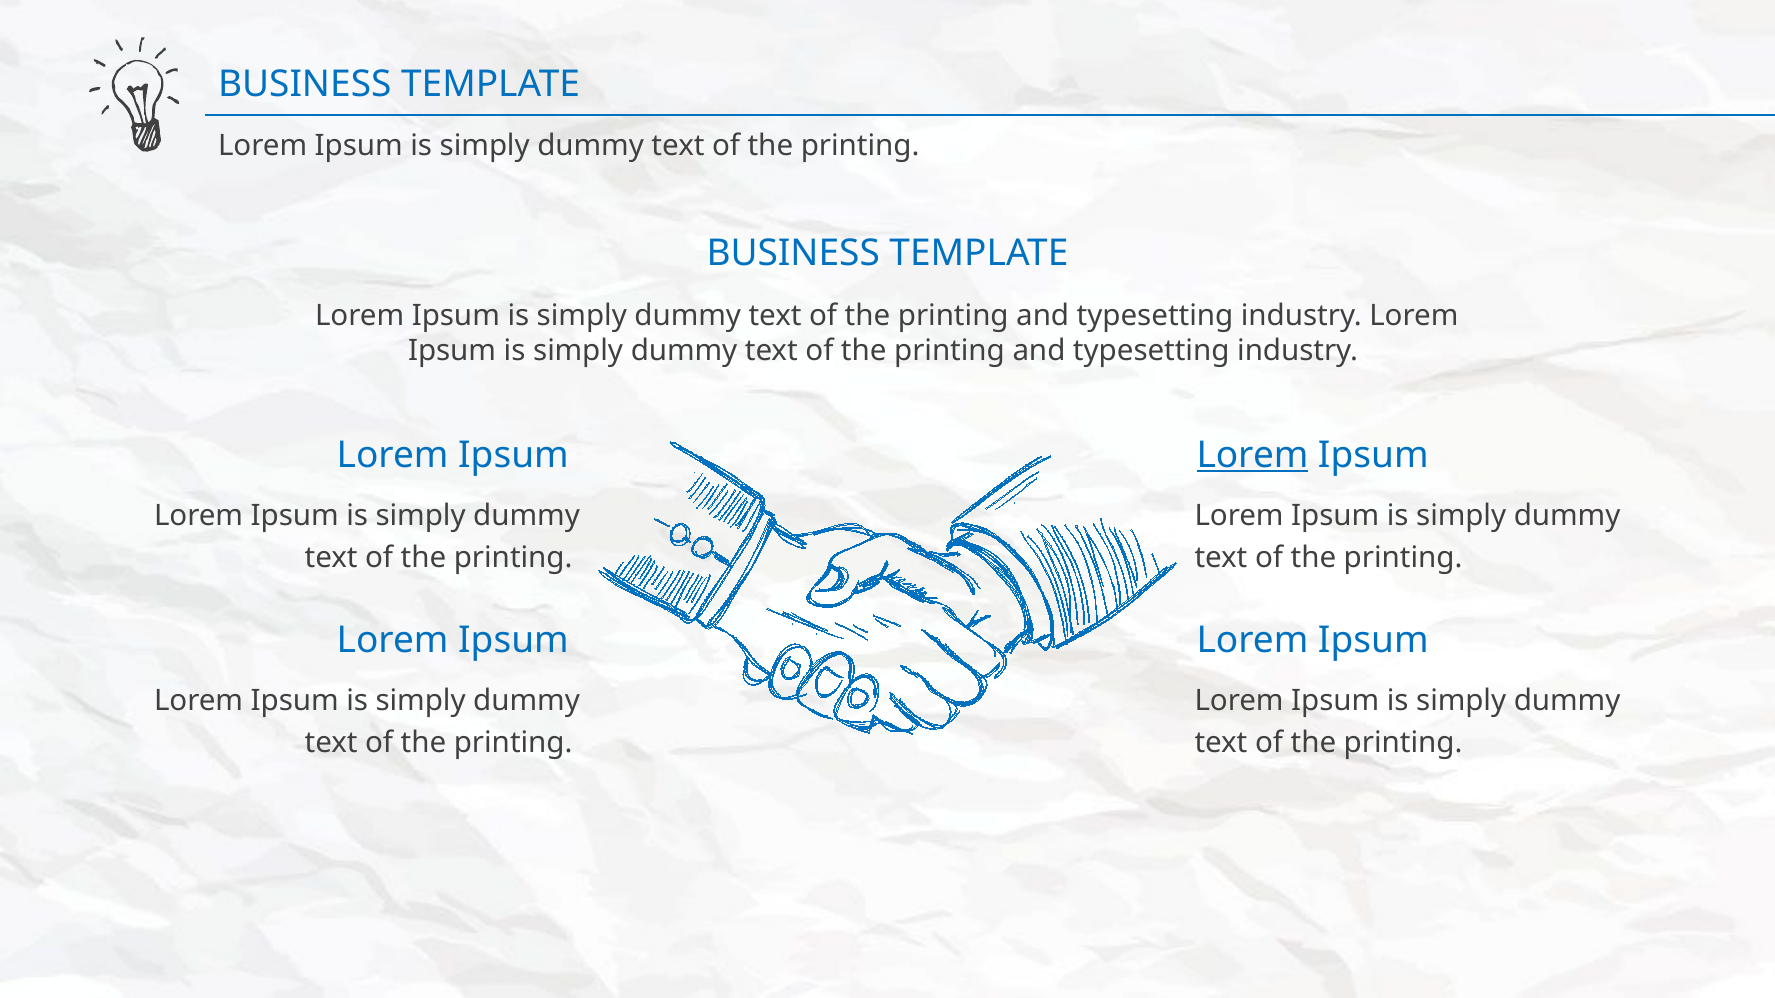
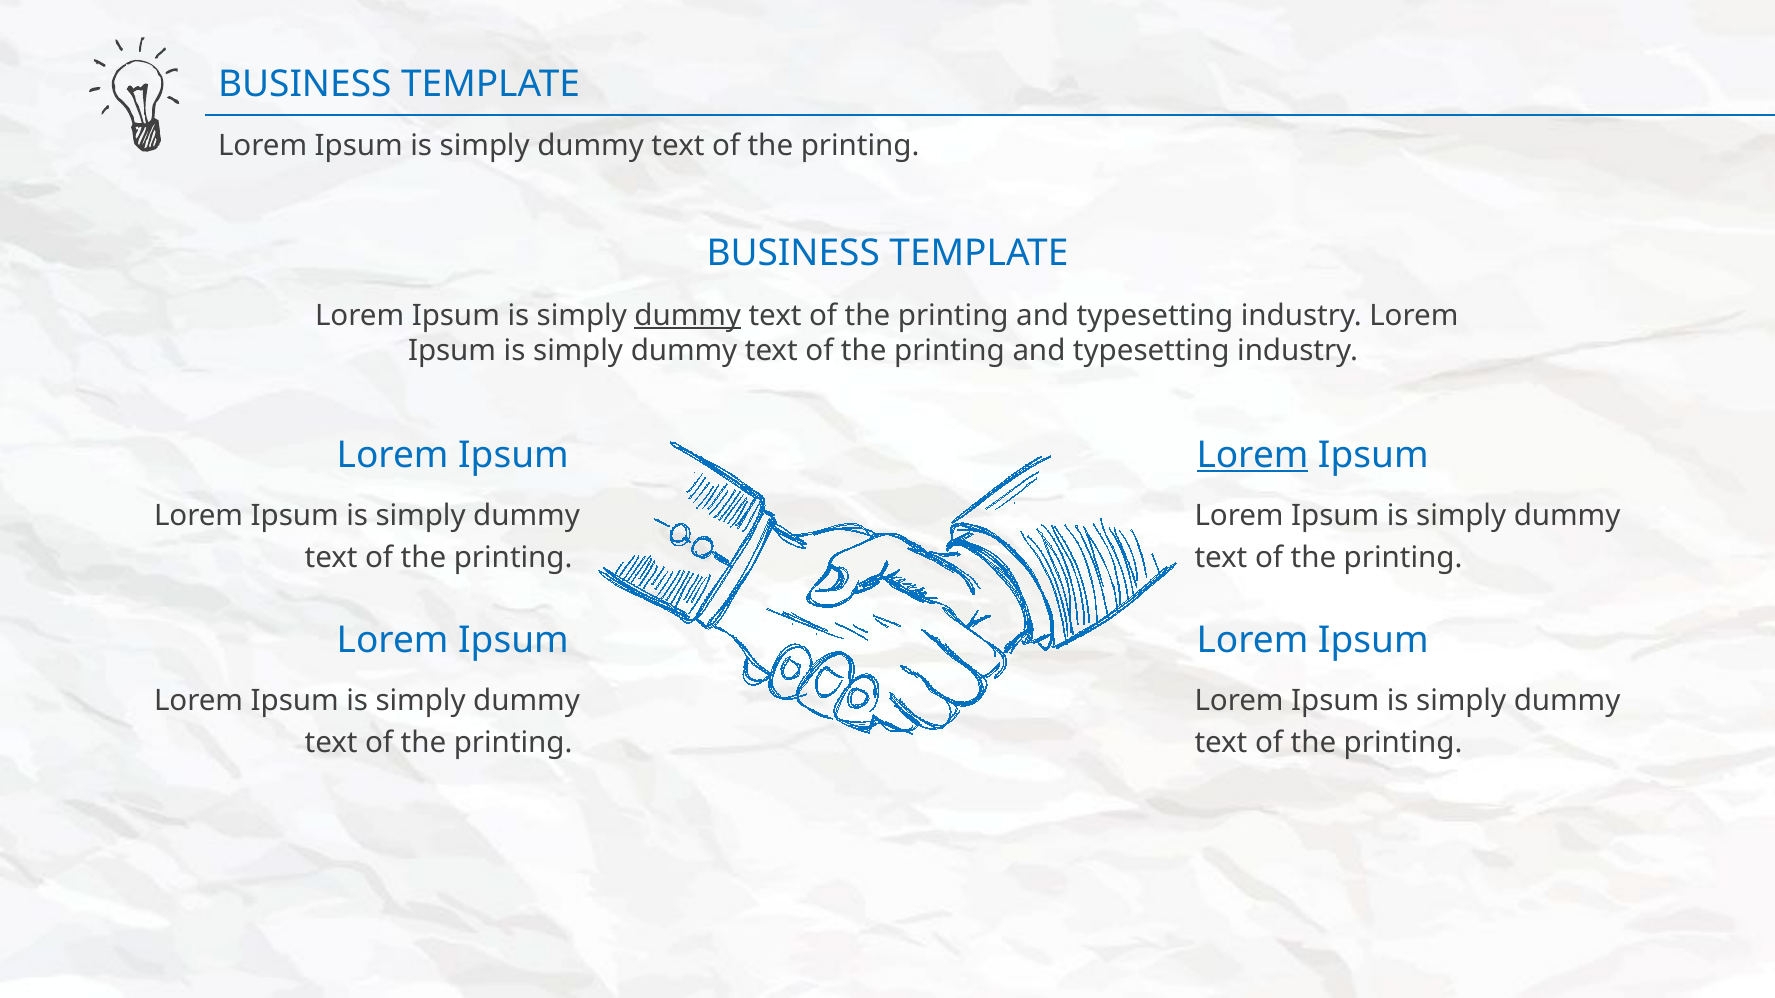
dummy at (688, 316) underline: none -> present
